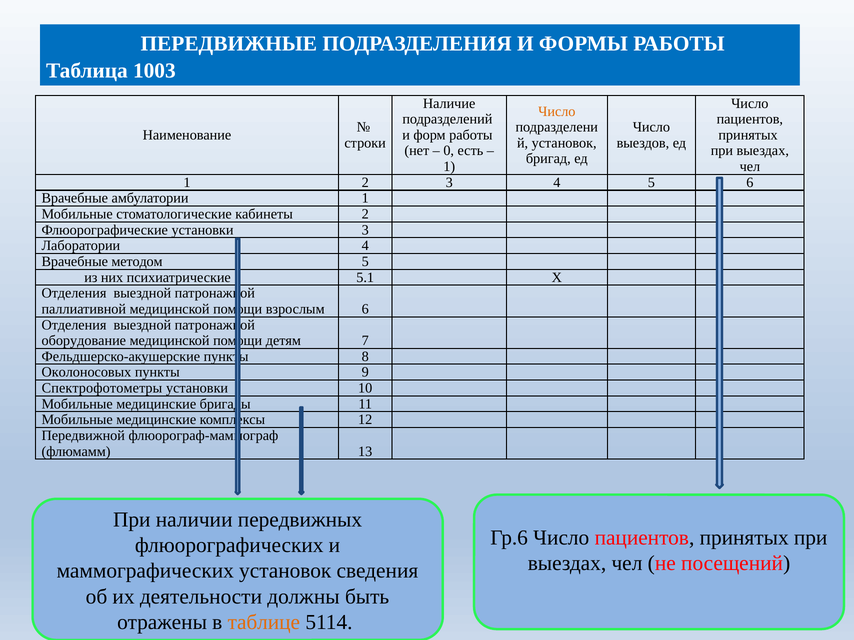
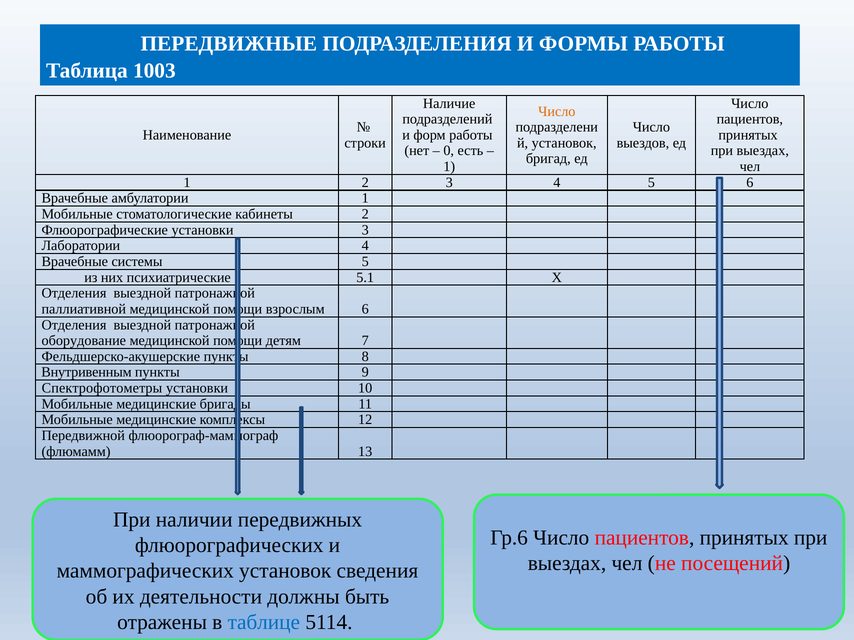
методом: методом -> системы
Околоносовых: Околоносовых -> Внутривенным
таблице colour: orange -> blue
